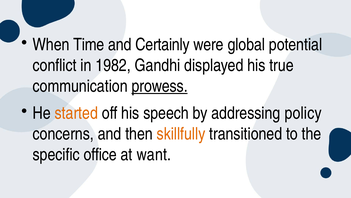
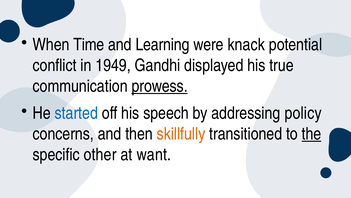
Certainly: Certainly -> Learning
global: global -> knack
1982: 1982 -> 1949
started colour: orange -> blue
the underline: none -> present
office: office -> other
